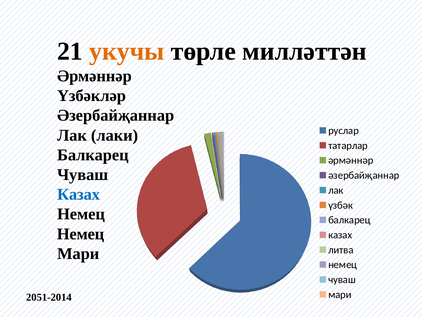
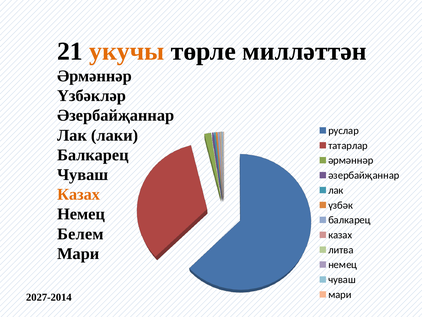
Казах at (79, 194) colour: blue -> orange
Немец at (81, 234): Немец -> Белем
2051-2014: 2051-2014 -> 2027-2014
